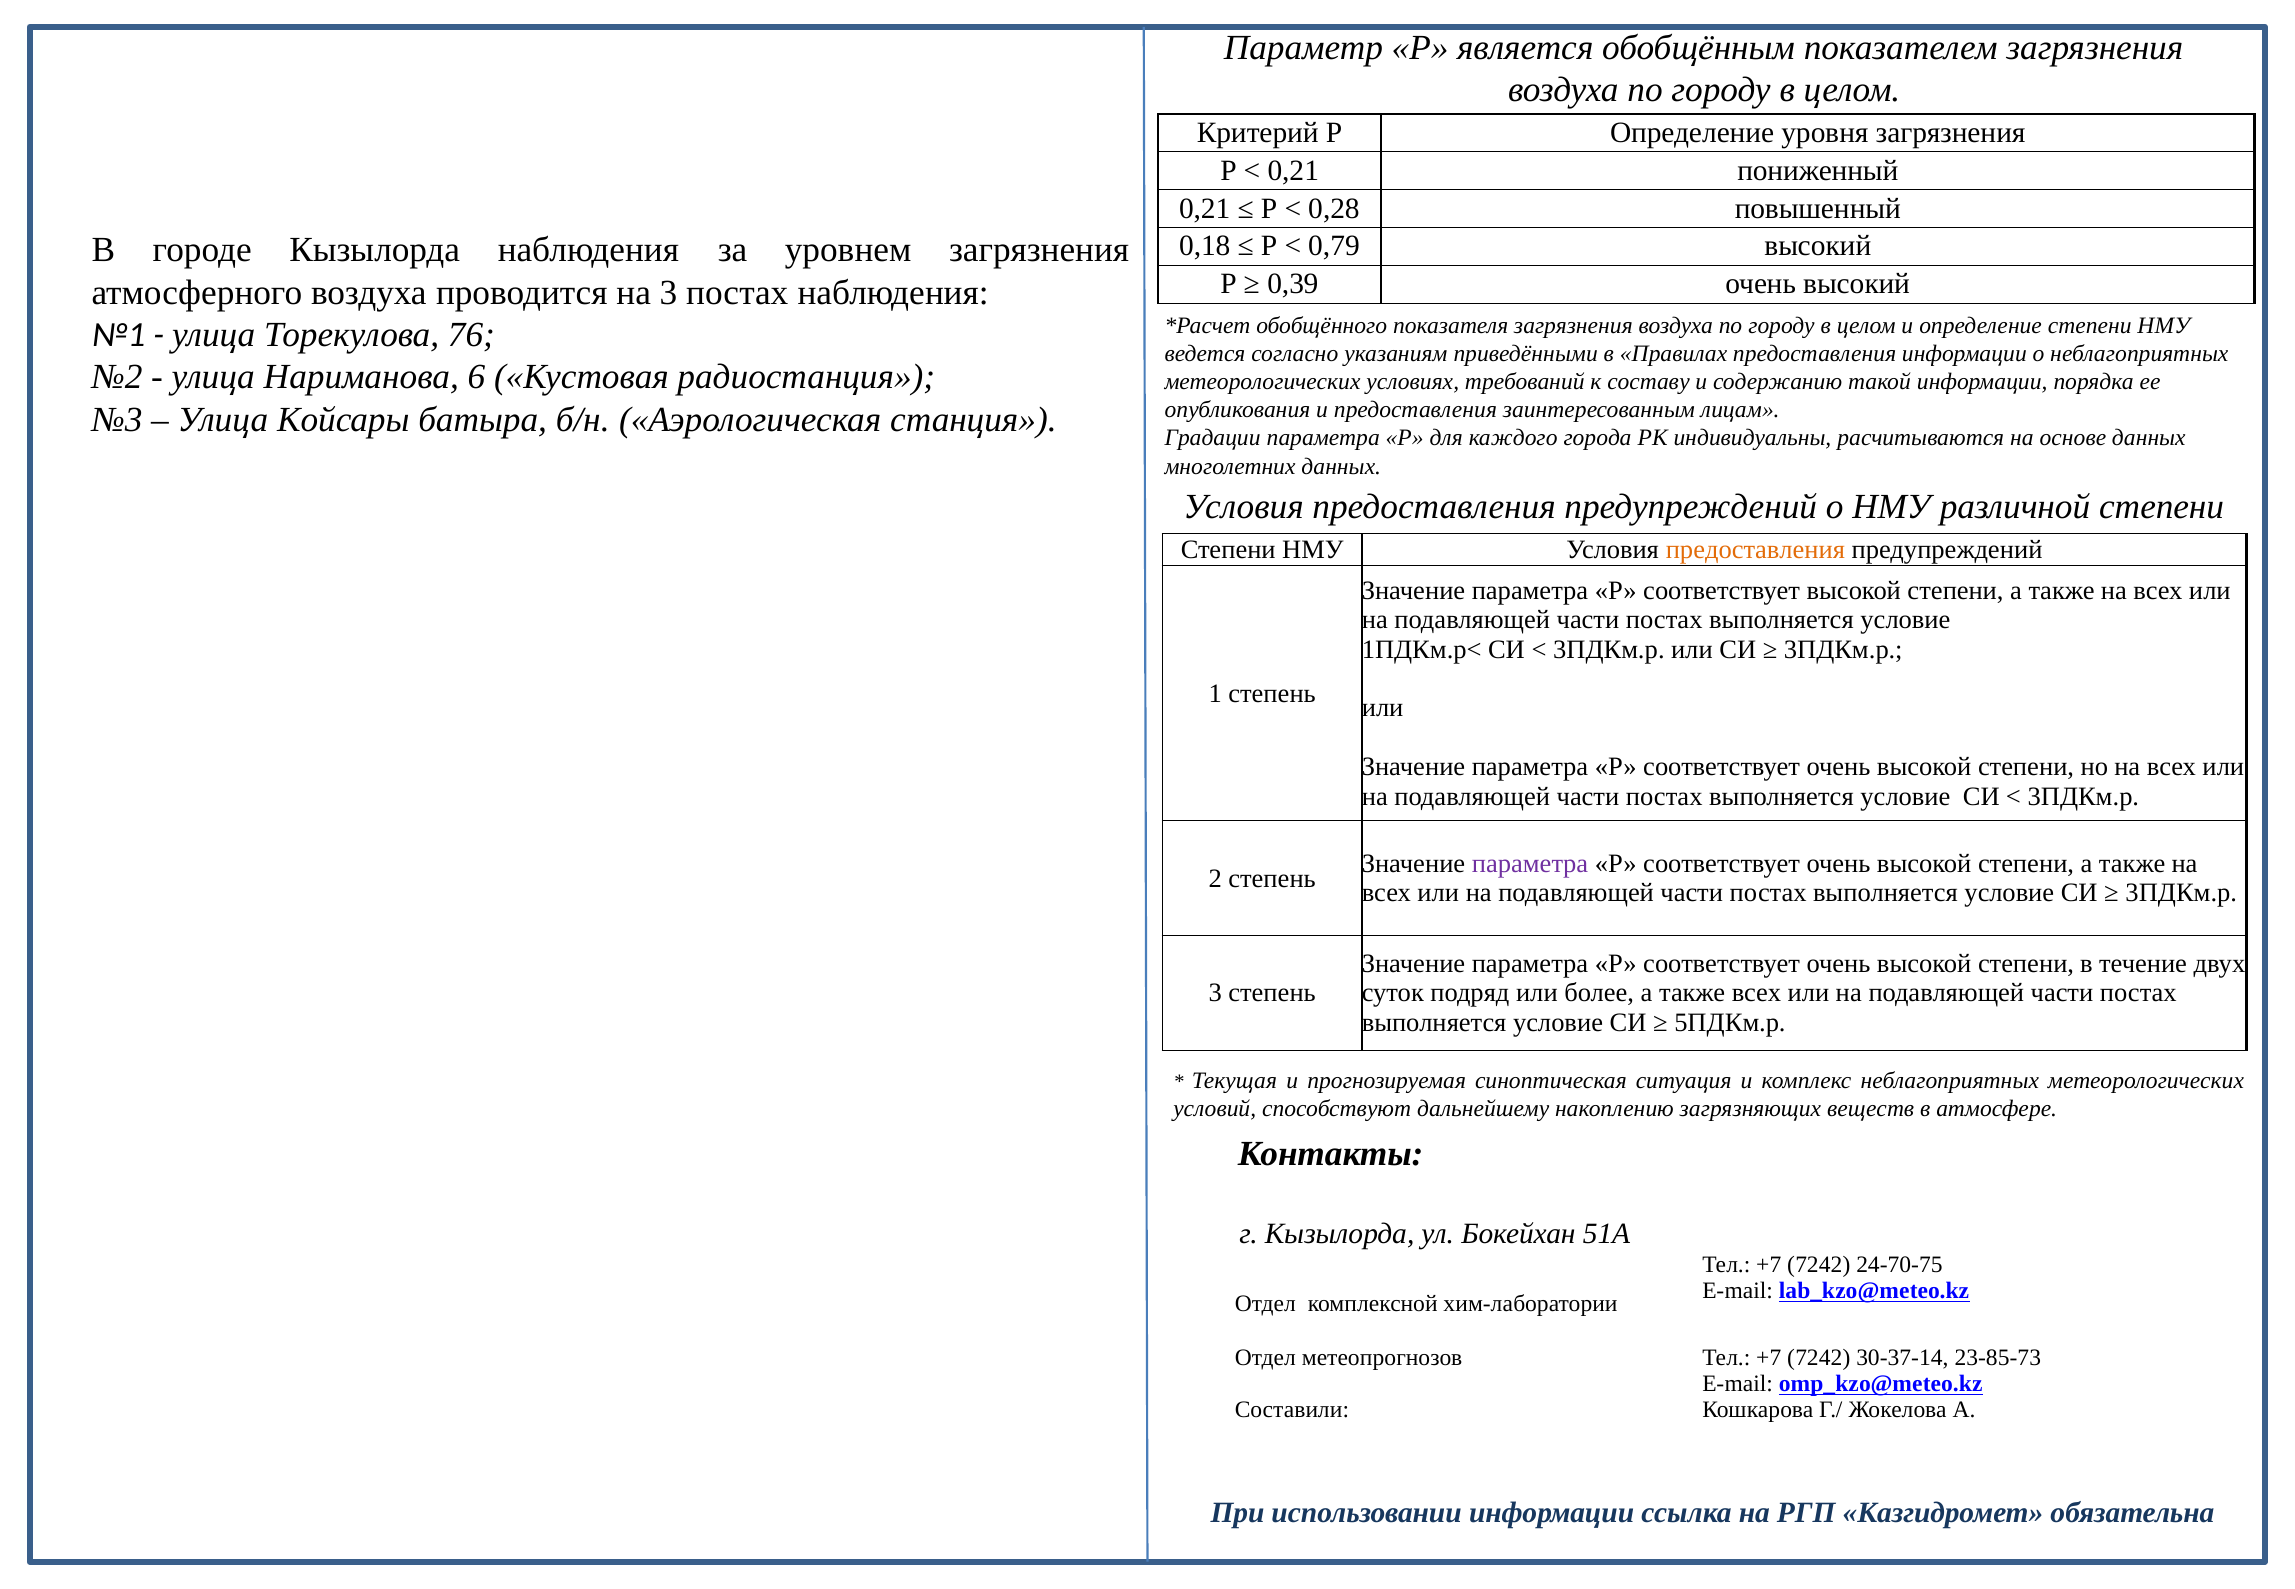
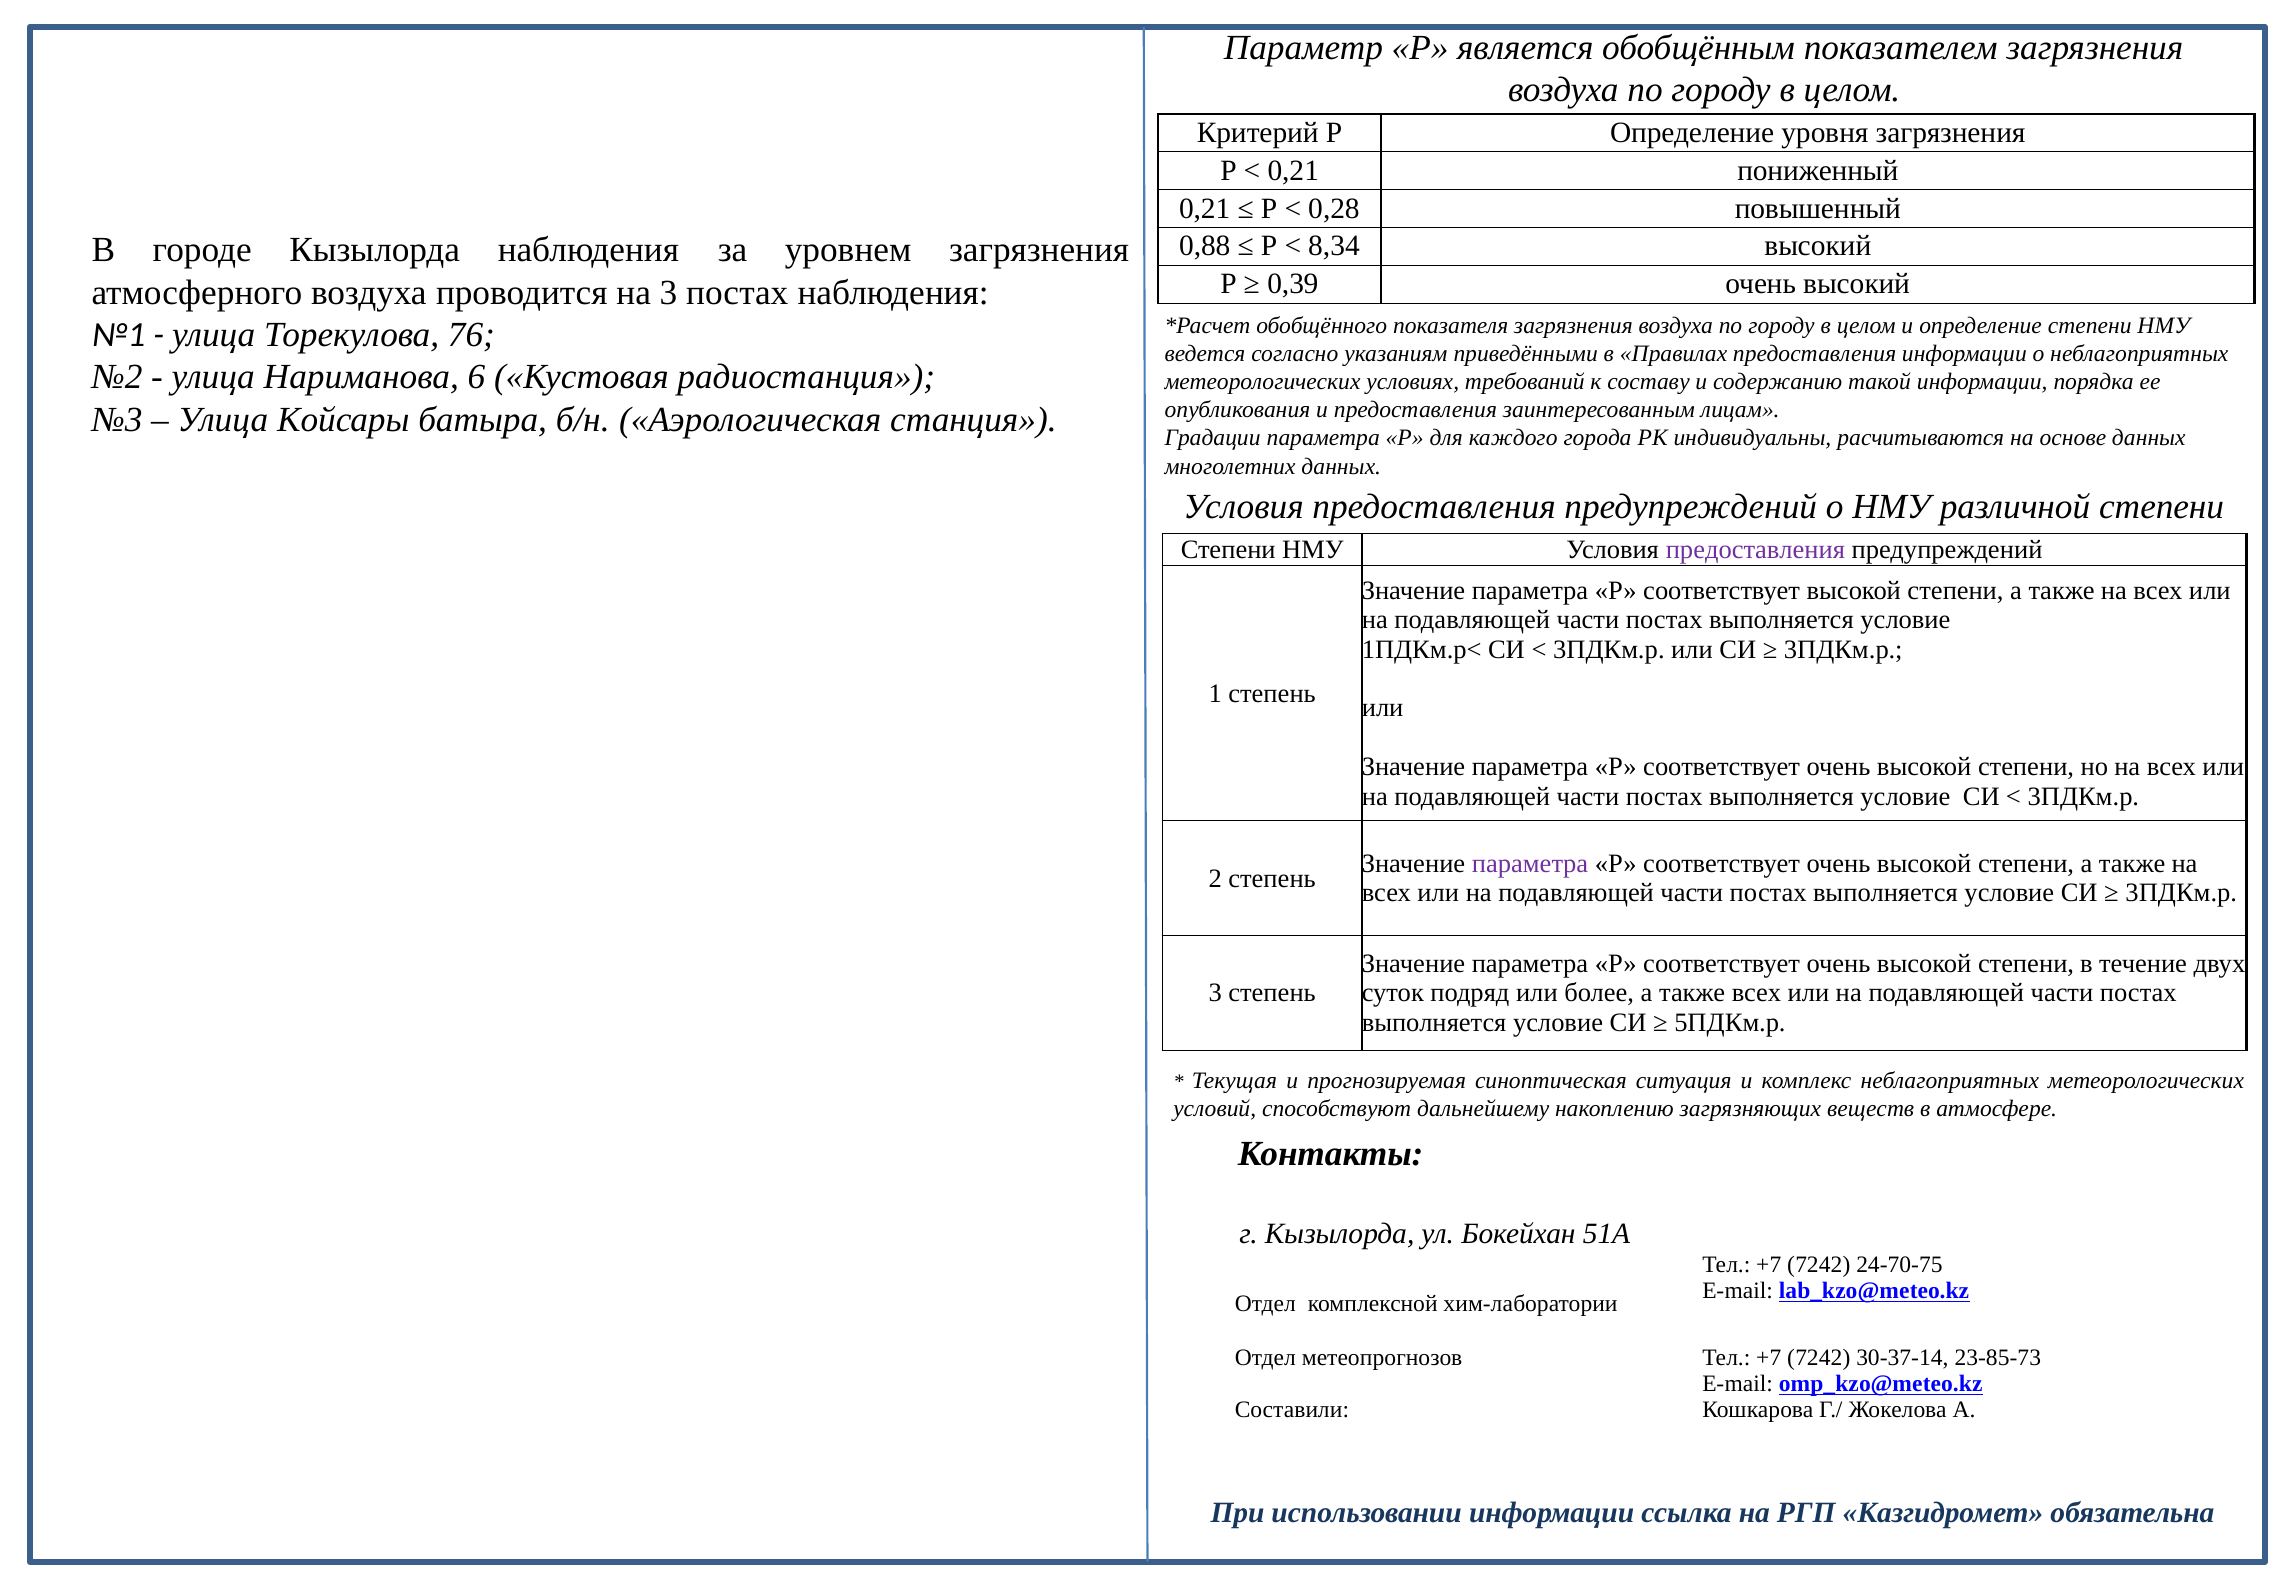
0,18: 0,18 -> 0,88
0,79: 0,79 -> 8,34
предоставления at (1755, 550) colour: orange -> purple
